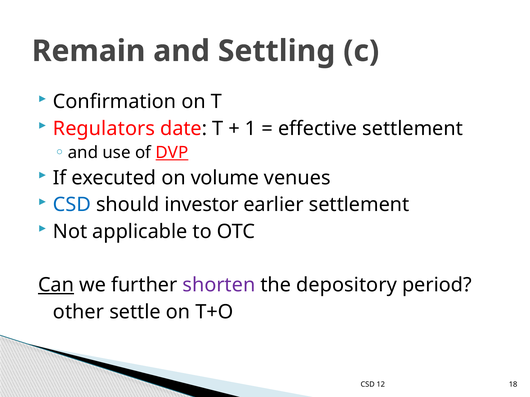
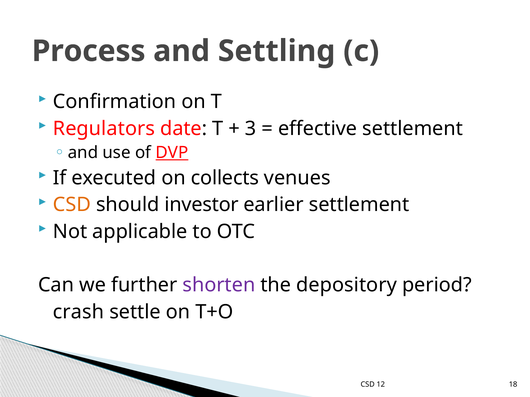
Remain: Remain -> Process
1: 1 -> 3
volume: volume -> collects
CSD at (72, 205) colour: blue -> orange
Can underline: present -> none
other: other -> crash
